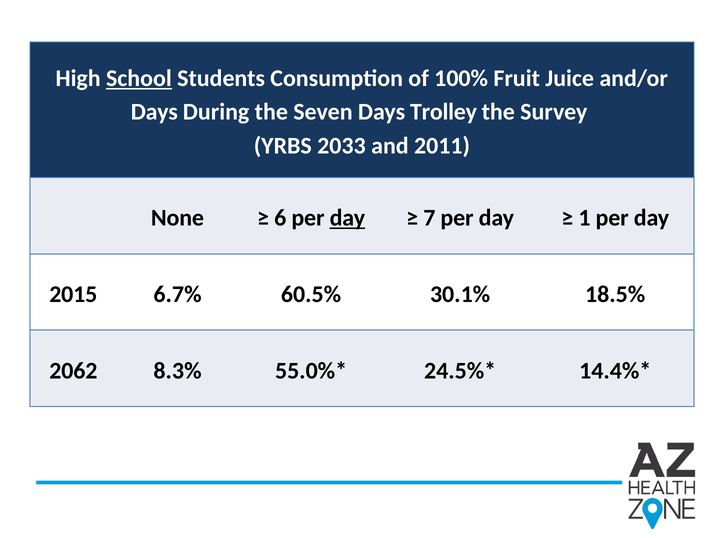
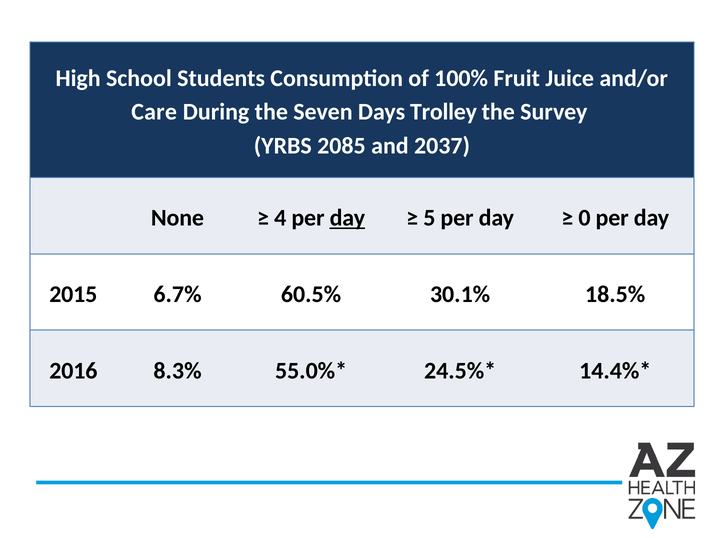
School underline: present -> none
Days at (154, 112): Days -> Care
2033: 2033 -> 2085
2011: 2011 -> 2037
6: 6 -> 4
7: 7 -> 5
1: 1 -> 0
2062: 2062 -> 2016
